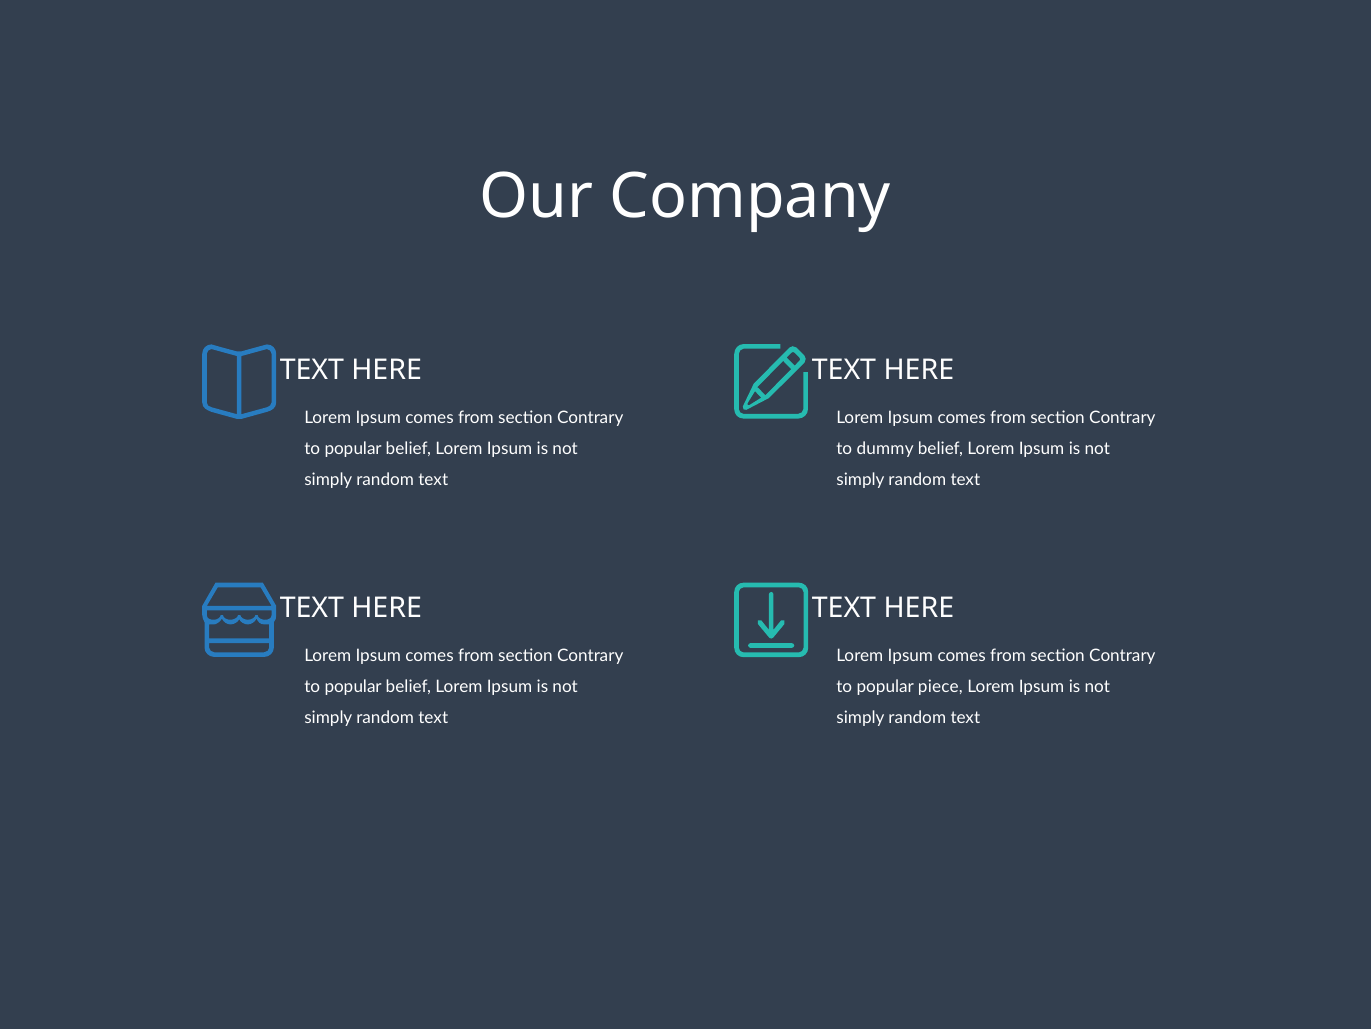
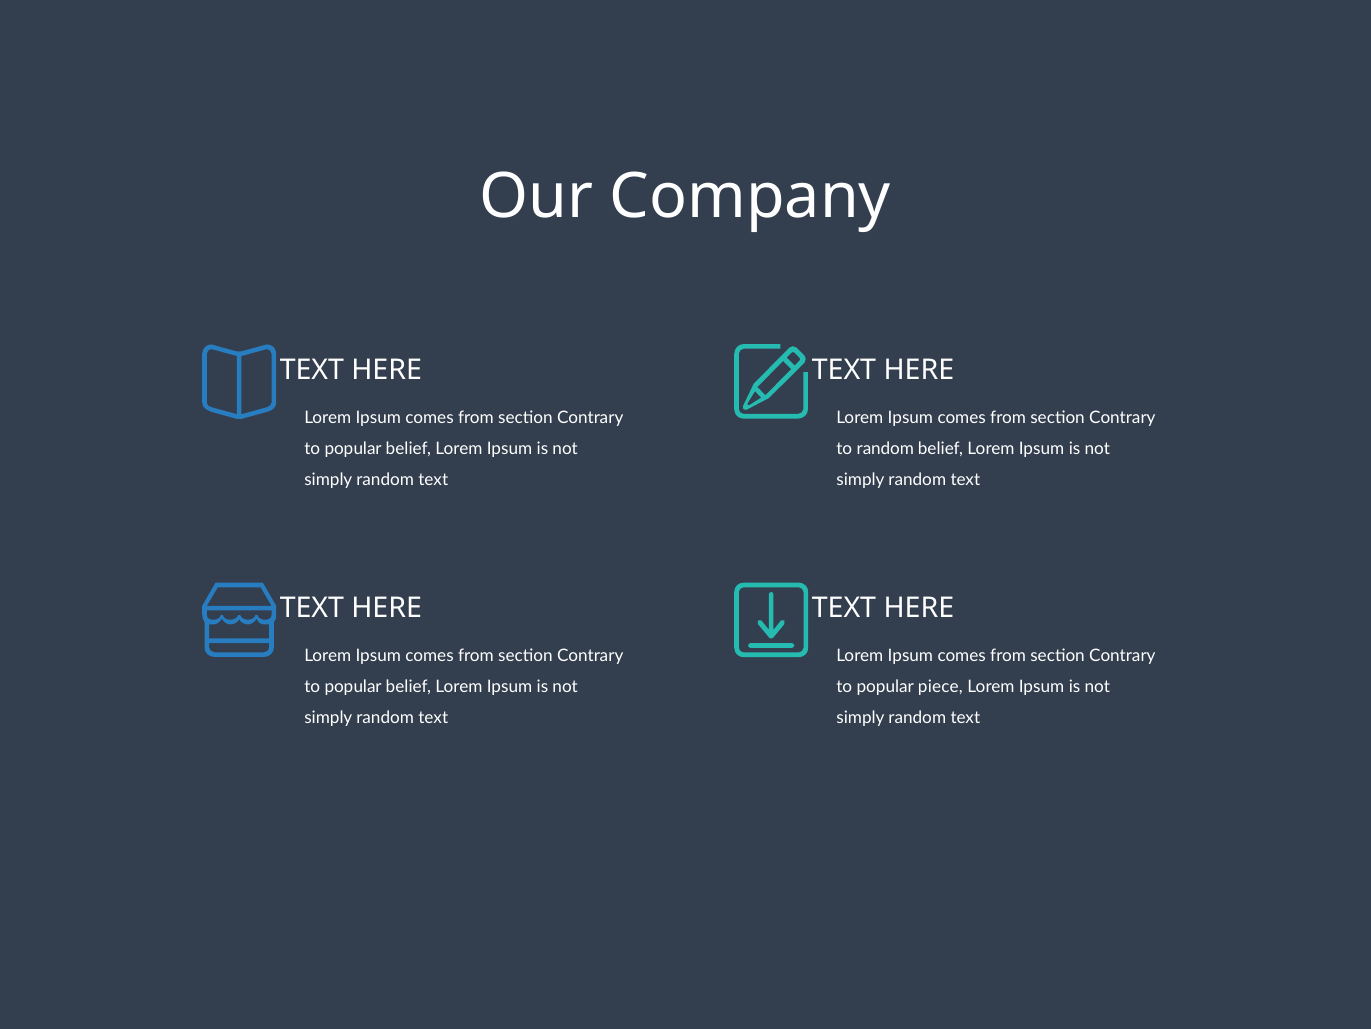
to dummy: dummy -> random
